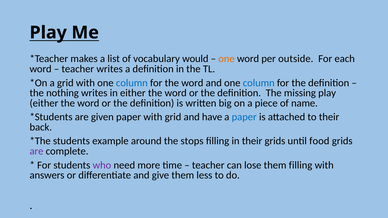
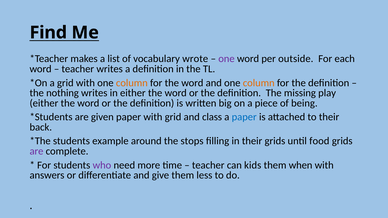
Play at (48, 33): Play -> Find
would: would -> wrote
one at (226, 59) colour: orange -> purple
column at (132, 83) colour: blue -> orange
column at (259, 83) colour: blue -> orange
name: name -> being
have: have -> class
lose: lose -> kids
them filling: filling -> when
